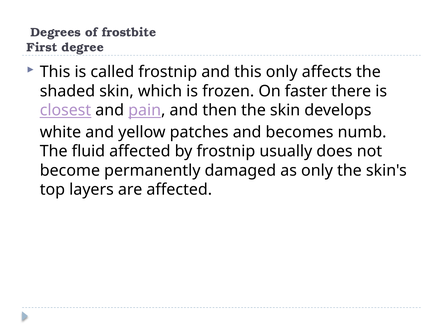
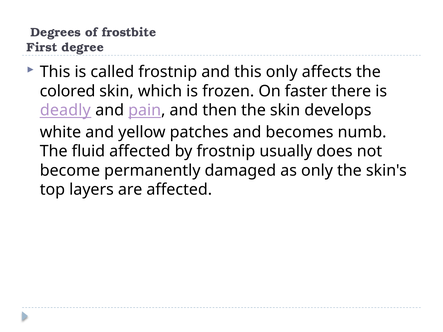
shaded: shaded -> colored
closest: closest -> deadly
